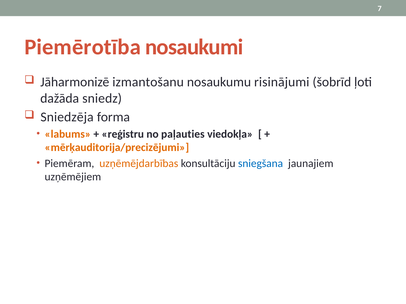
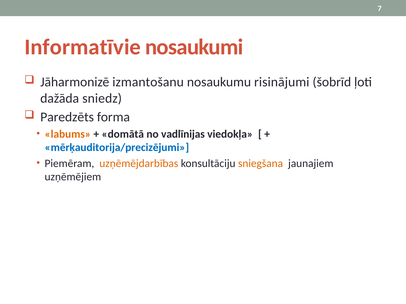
Piemērotība: Piemērotība -> Informatīvie
Sniedzēja: Sniedzēja -> Paredzēts
reģistru: reģistru -> domātā
paļauties: paļauties -> vadlīnijas
mērķauditorija/precizējumi colour: orange -> blue
sniegšana colour: blue -> orange
